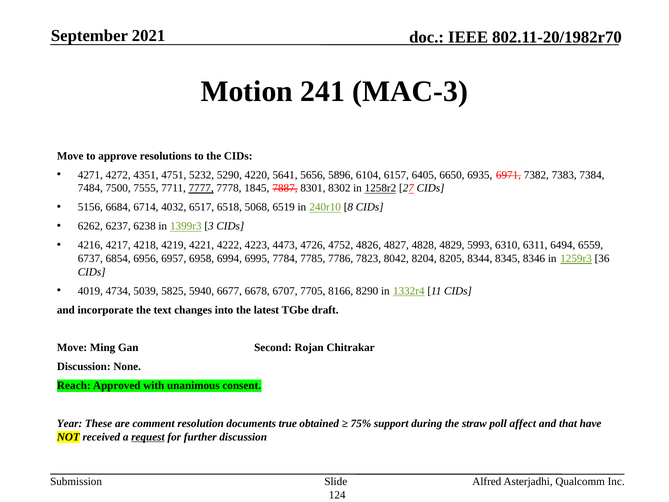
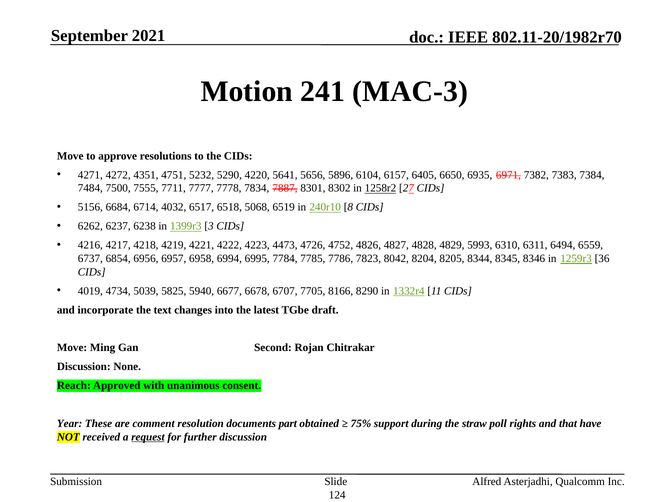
7777 underline: present -> none
1845: 1845 -> 7834
true: true -> part
affect: affect -> rights
